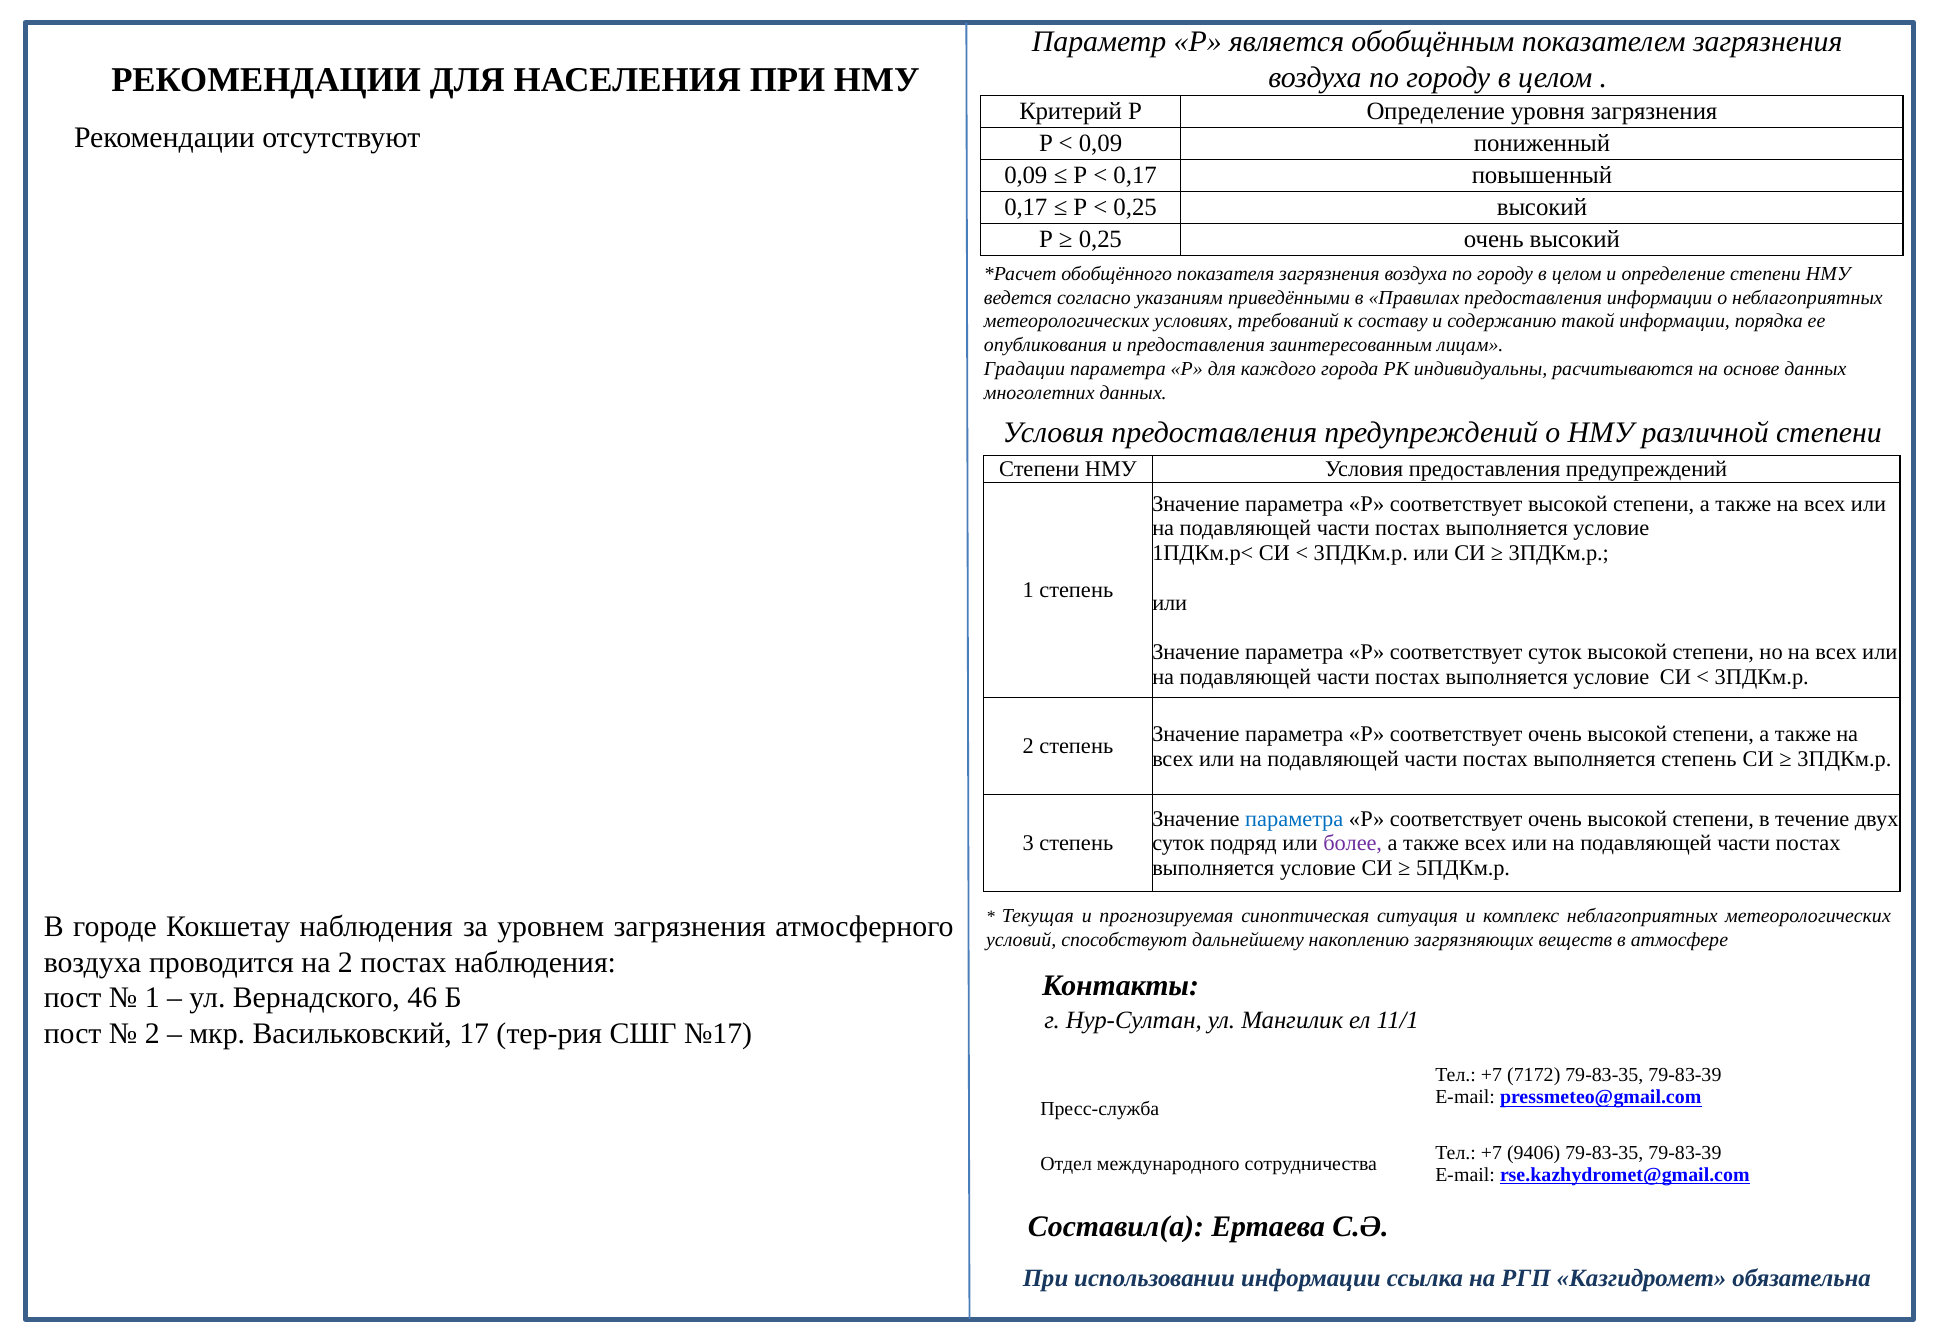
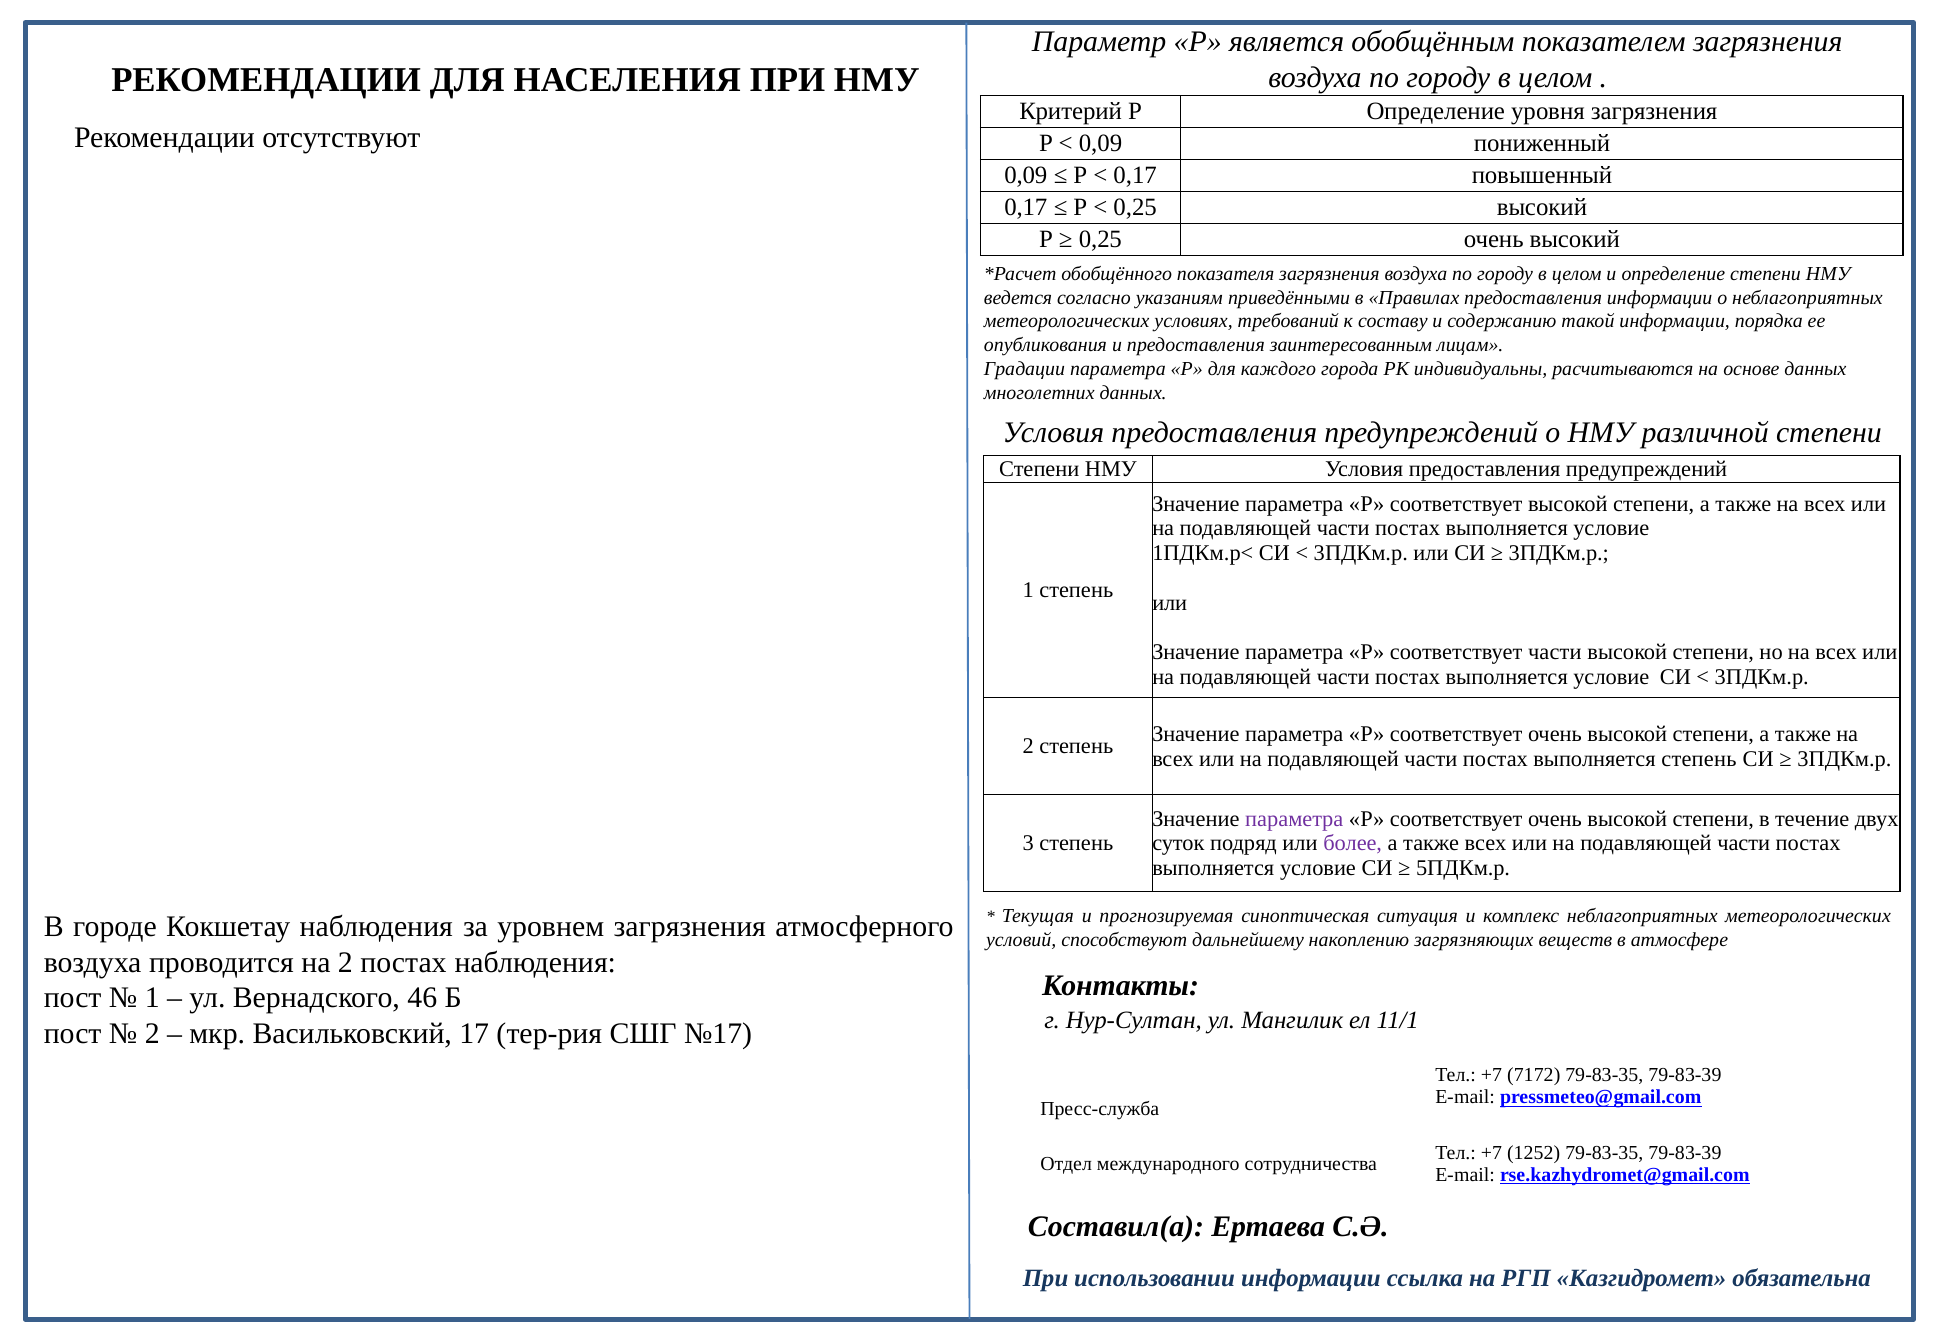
соответствует суток: суток -> части
параметра at (1294, 819) colour: blue -> purple
9406: 9406 -> 1252
